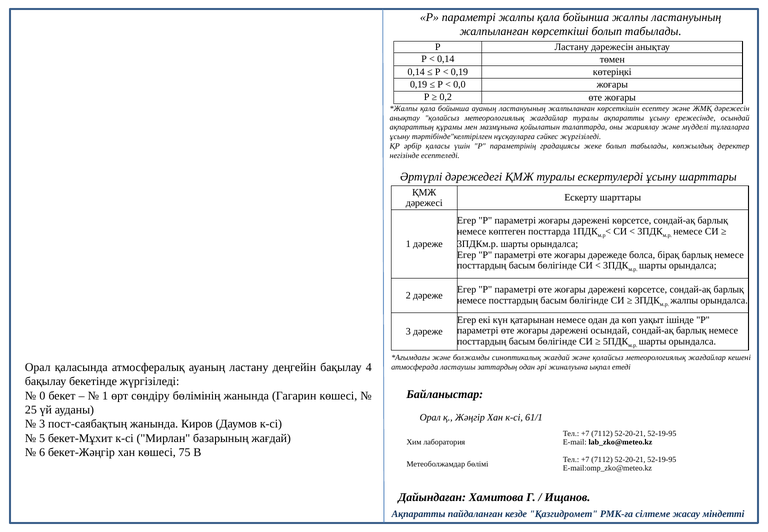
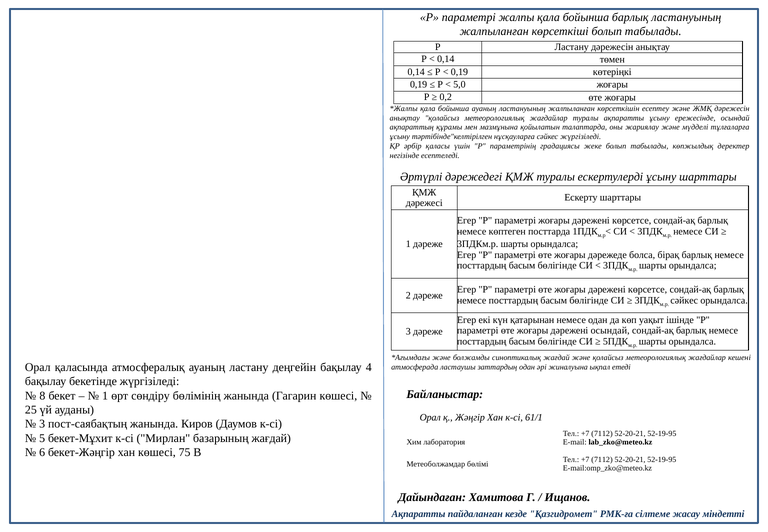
бойынша жалпы: жалпы -> барлық
0,0: 0,0 -> 5,0
жалпы at (684, 300): жалпы -> сәйкес
0: 0 -> 8
